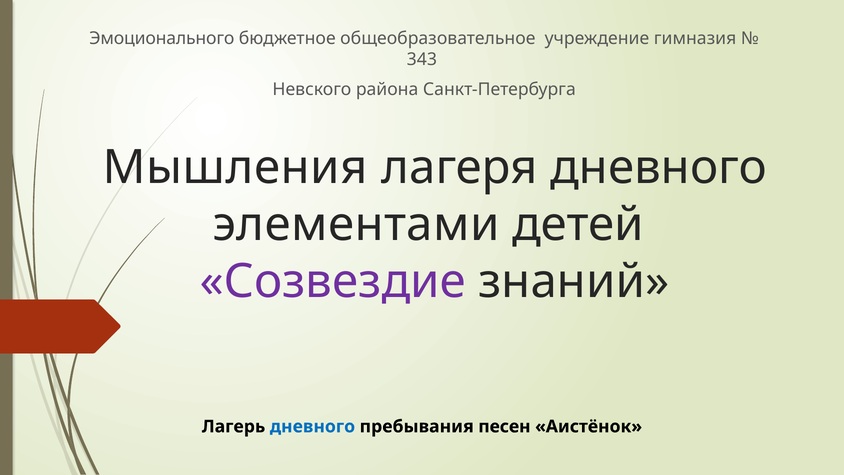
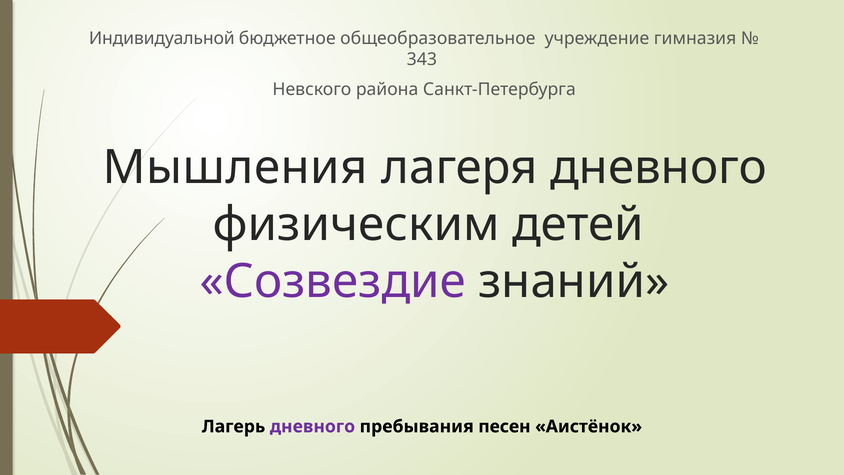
Эмоционального: Эмоционального -> Индивидуальной
элементами: элементами -> физическим
дневного at (312, 426) colour: blue -> purple
